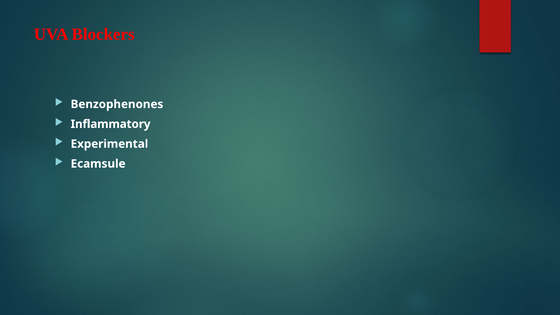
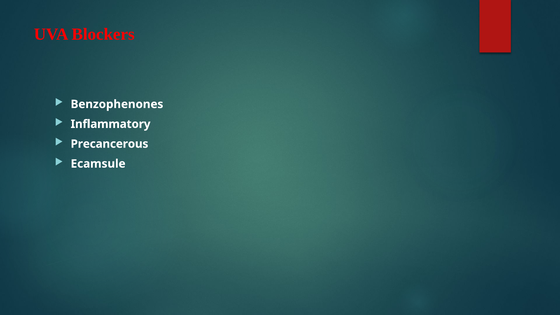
Experimental: Experimental -> Precancerous
